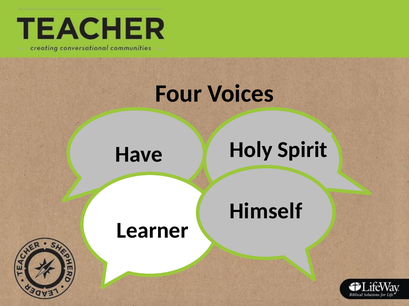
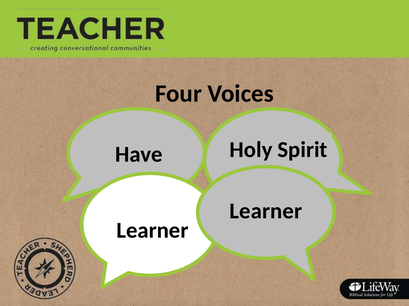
Himself at (266, 212): Himself -> Learner
